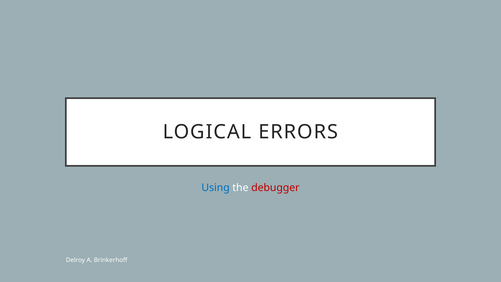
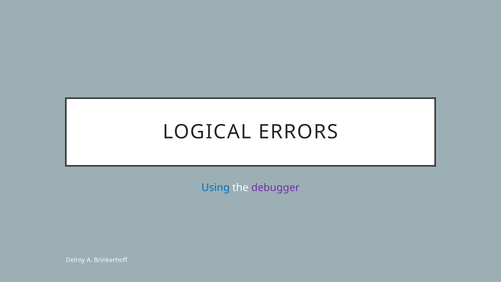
debugger colour: red -> purple
